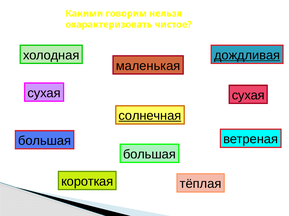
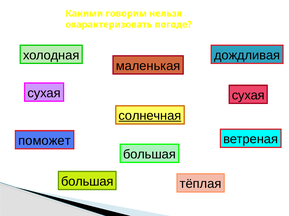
чистое: чистое -> погоде
дождливая underline: present -> none
большая at (45, 141): большая -> поможет
короткая at (87, 182): короткая -> большая
